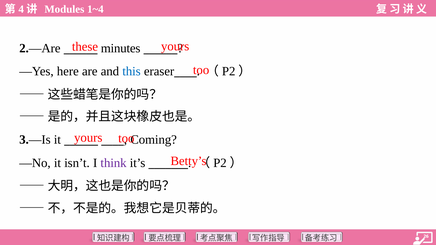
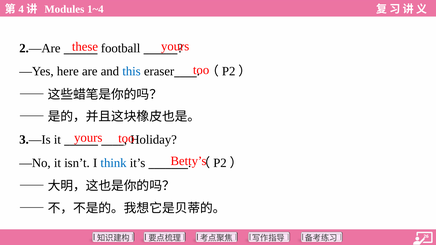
minutes: minutes -> football
Coming: Coming -> Holiday
think colour: purple -> blue
